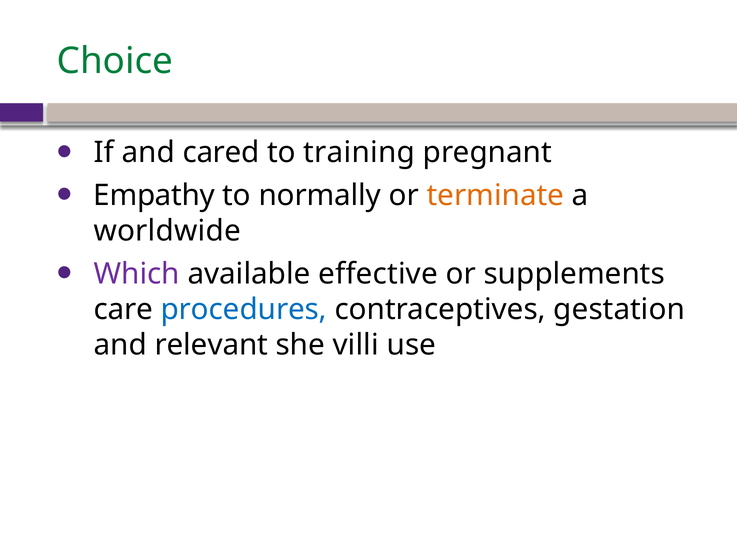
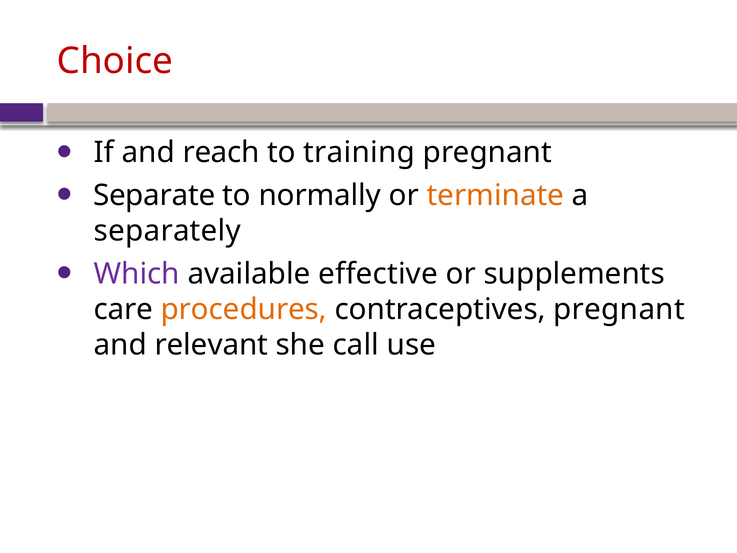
Choice colour: green -> red
cared: cared -> reach
Empathy: Empathy -> Separate
worldwide: worldwide -> separately
procedures colour: blue -> orange
contraceptives gestation: gestation -> pregnant
villi: villi -> call
